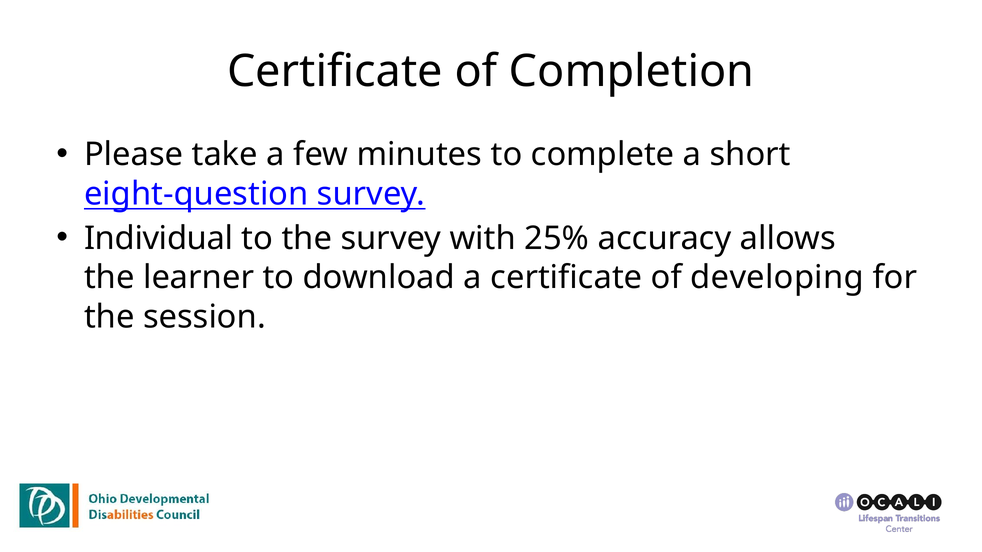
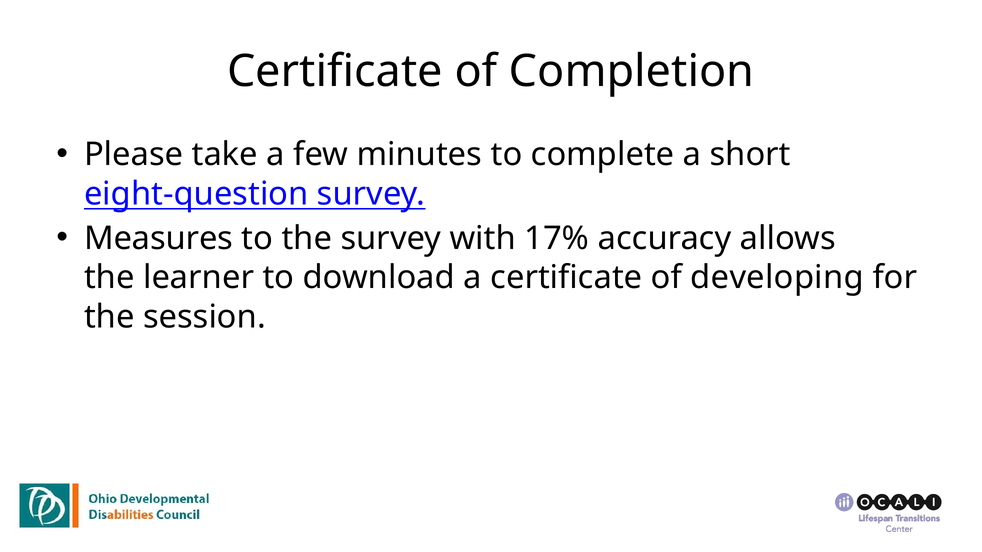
Individual: Individual -> Measures
25%: 25% -> 17%
